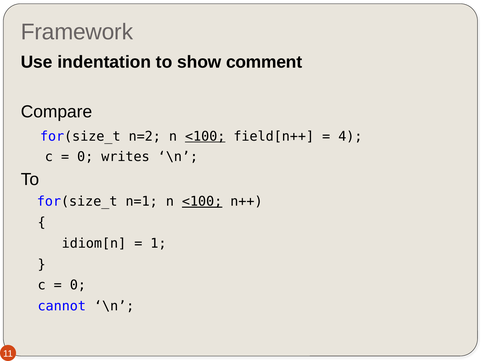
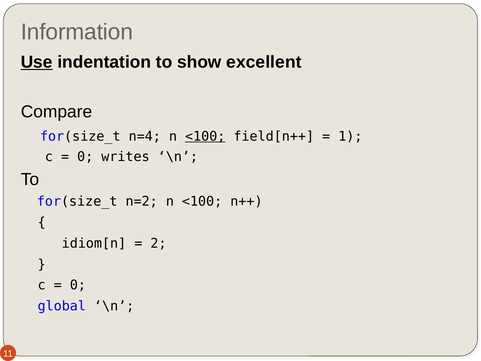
Framework: Framework -> Information
Use underline: none -> present
comment: comment -> excellent
n=2: n=2 -> n=4
4: 4 -> 1
n=1: n=1 -> n=2
<100 at (202, 201) underline: present -> none
1: 1 -> 2
cannot: cannot -> global
